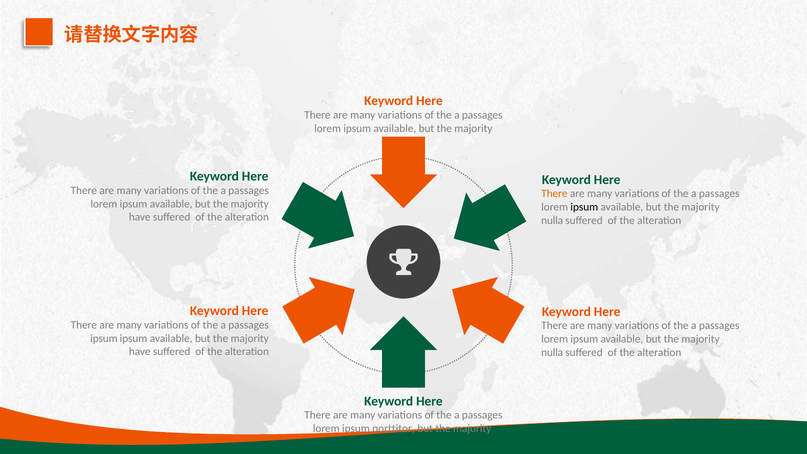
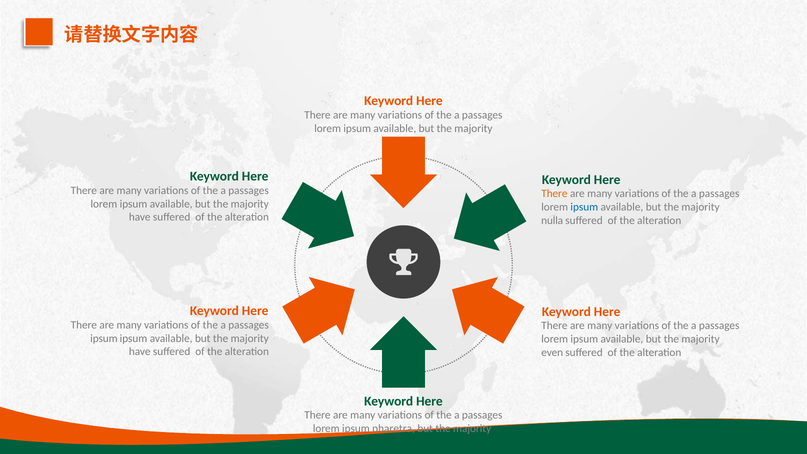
ipsum at (584, 207) colour: black -> blue
nulla at (552, 353): nulla -> even
porttitor: porttitor -> pharetra
